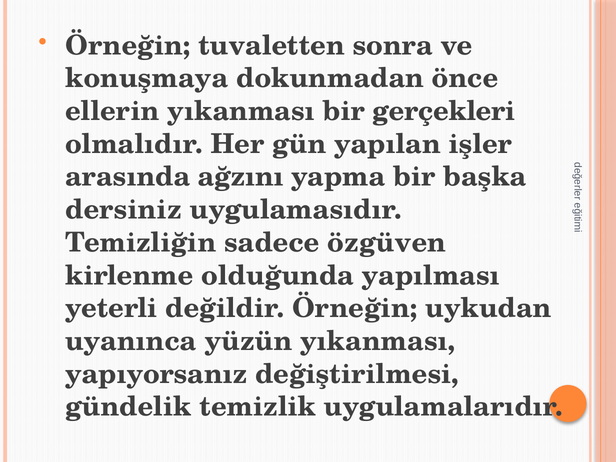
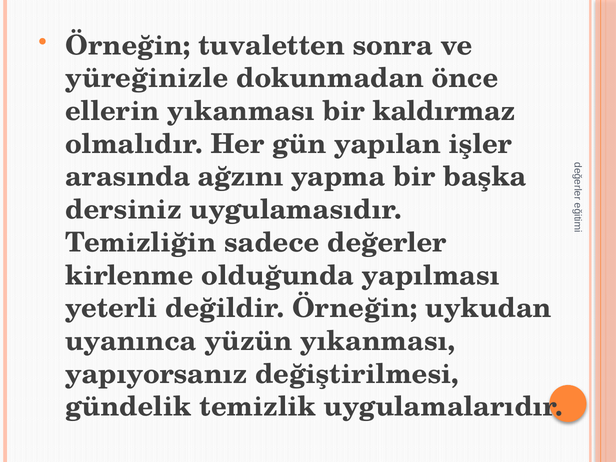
konuşmaya: konuşmaya -> yüreğinizle
gerçekleri: gerçekleri -> kaldırmaz
özgüven: özgüven -> değerler
